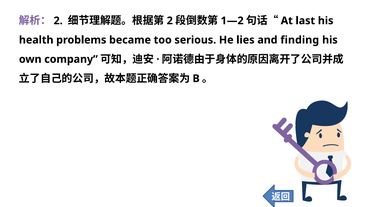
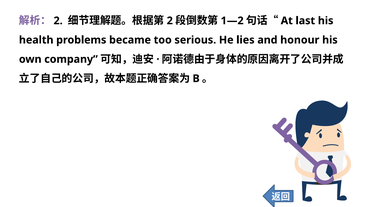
finding: finding -> honour
